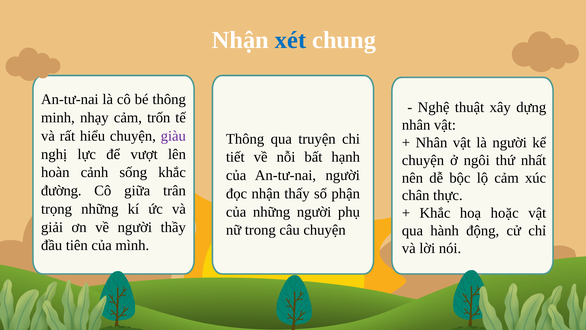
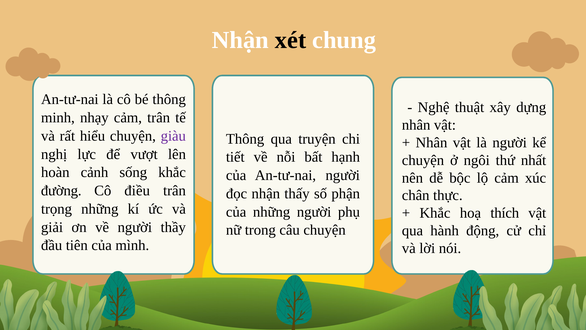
xét colour: blue -> black
cảm trốn: trốn -> trân
giữa: giữa -> điều
hoặc: hoặc -> thích
